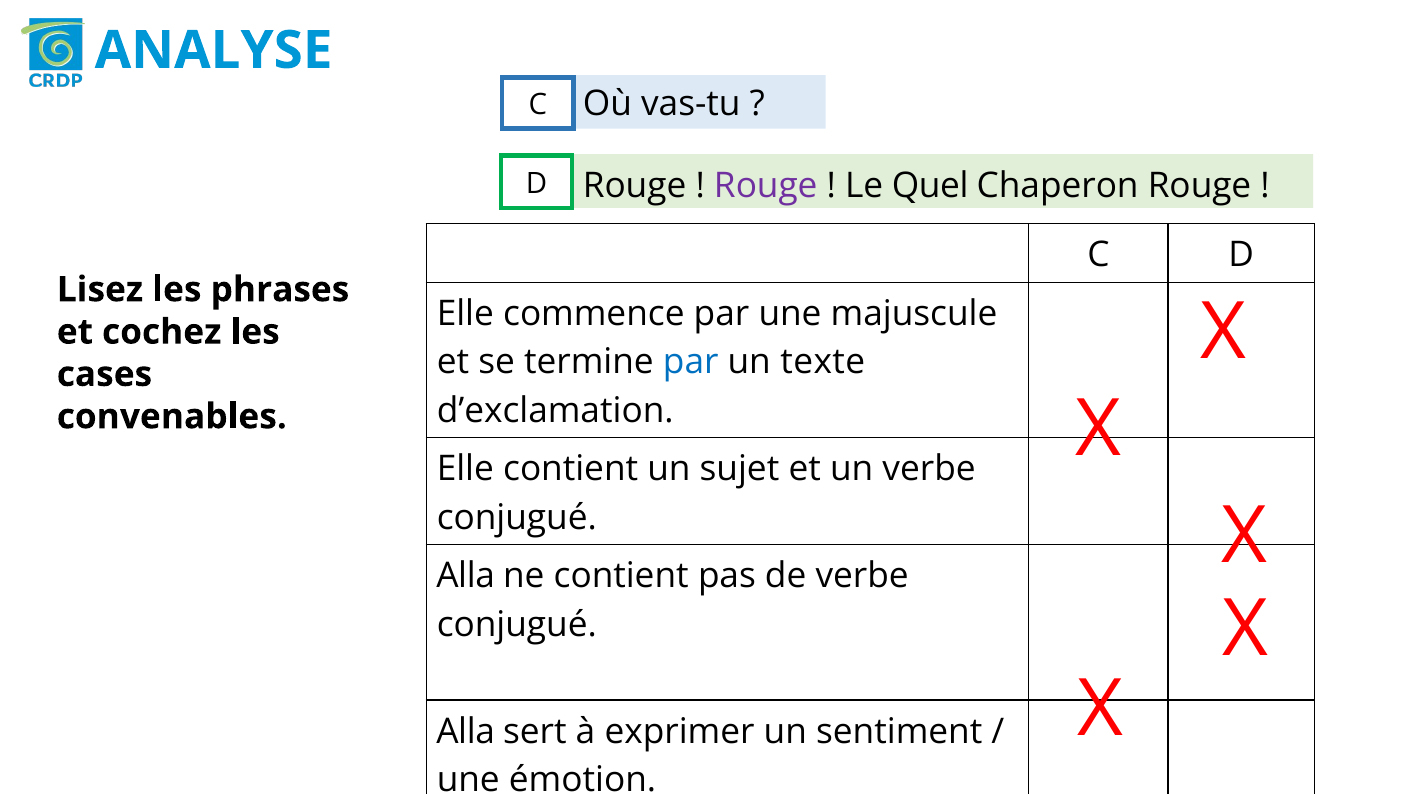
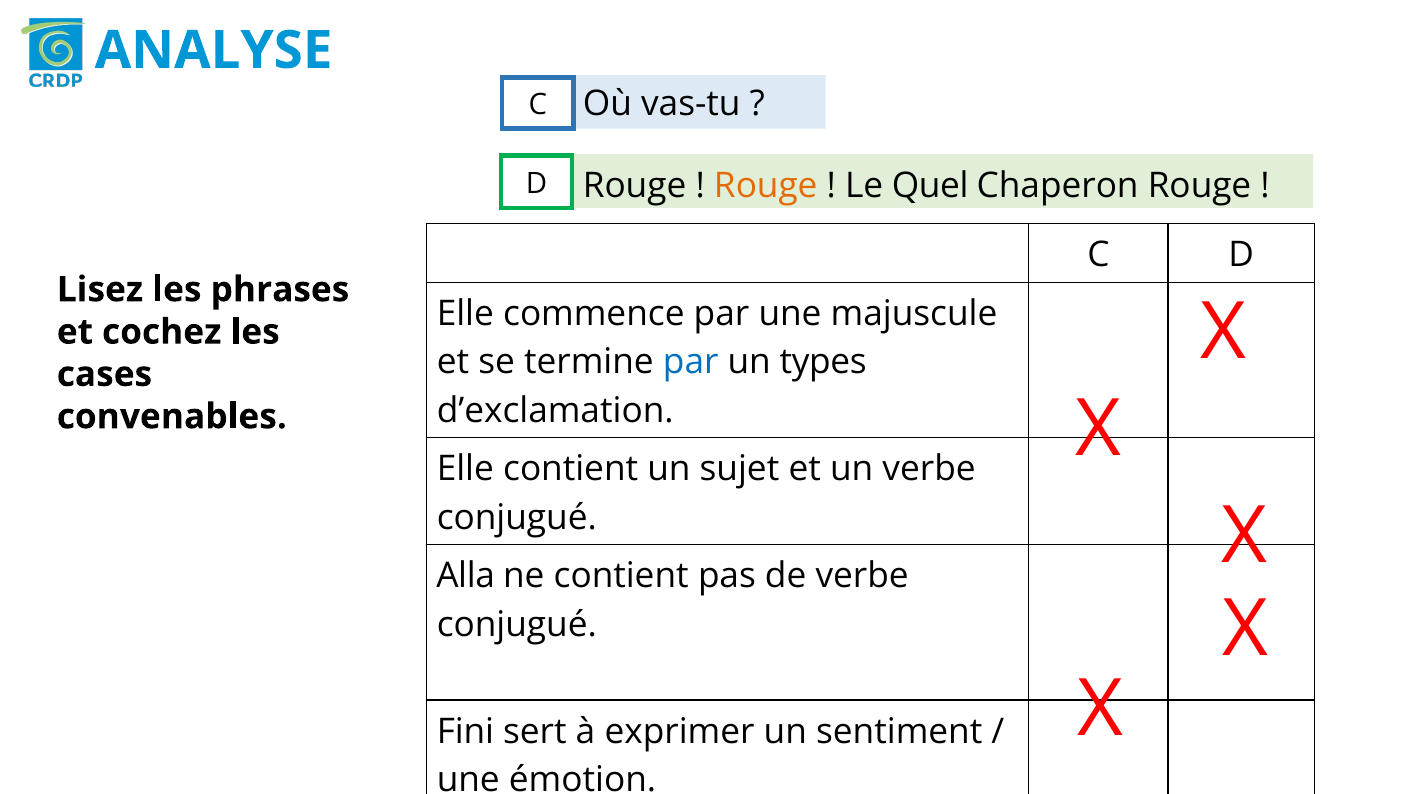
Rouge at (766, 186) colour: purple -> orange
texte: texte -> types
Alla at (466, 731): Alla -> Fini
